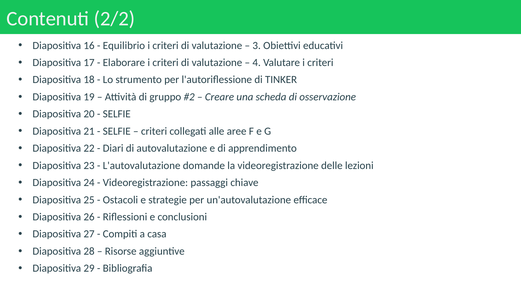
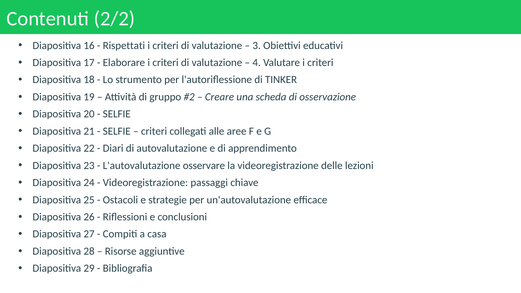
Equilibrio: Equilibrio -> Rispettati
domande: domande -> osservare
